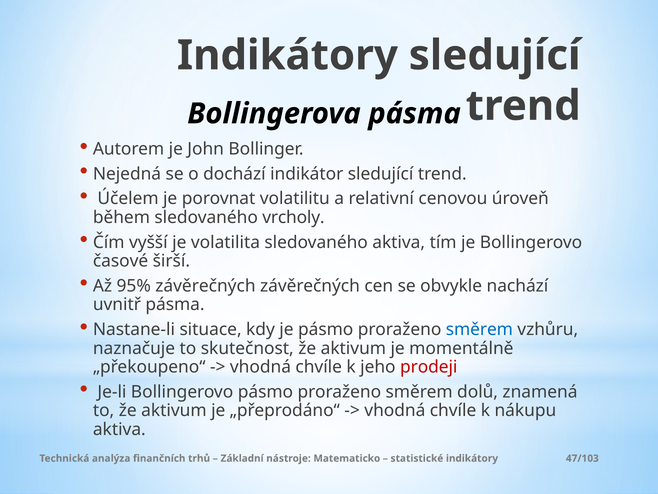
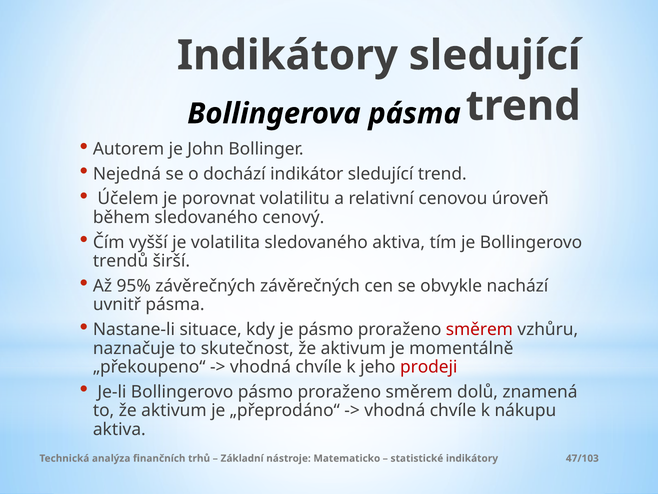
vrcholy: vrcholy -> cenový
časové: časové -> trendů
směrem at (479, 329) colour: blue -> red
